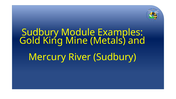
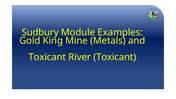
Mercury at (47, 57): Mercury -> Toxicant
River Sudbury: Sudbury -> Toxicant
